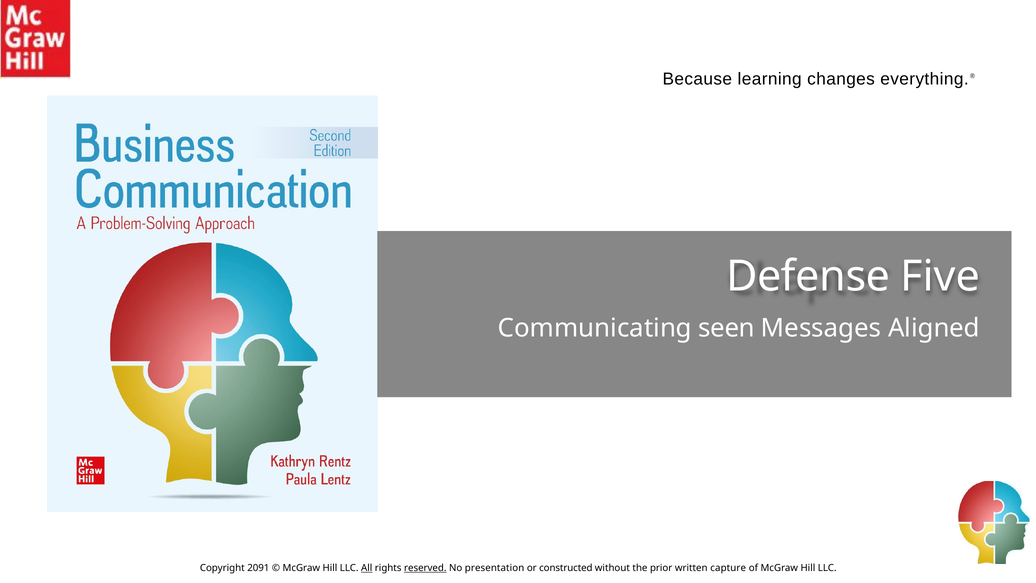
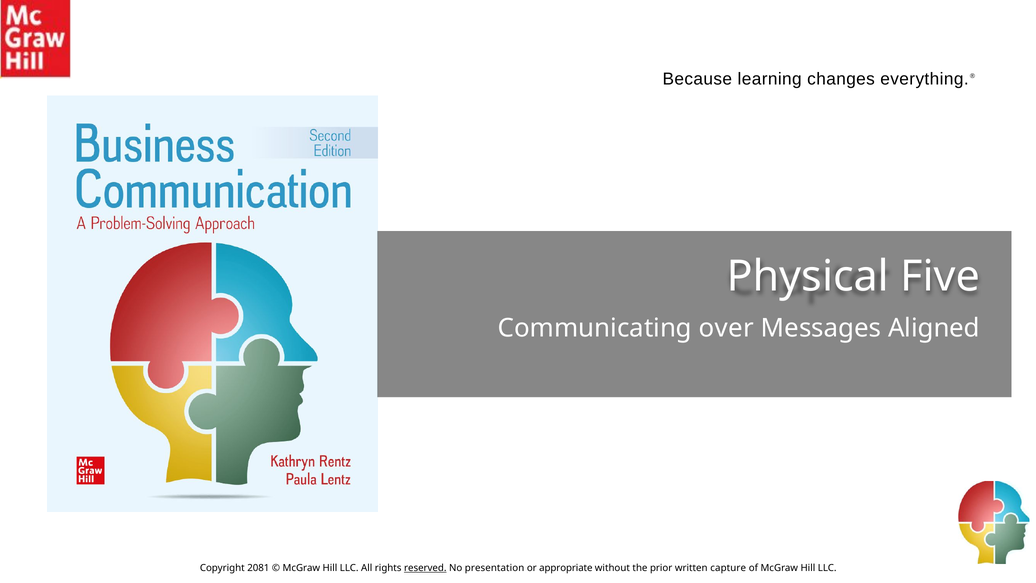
Defense: Defense -> Physical
seen: seen -> over
2091: 2091 -> 2081
All underline: present -> none
constructed: constructed -> appropriate
